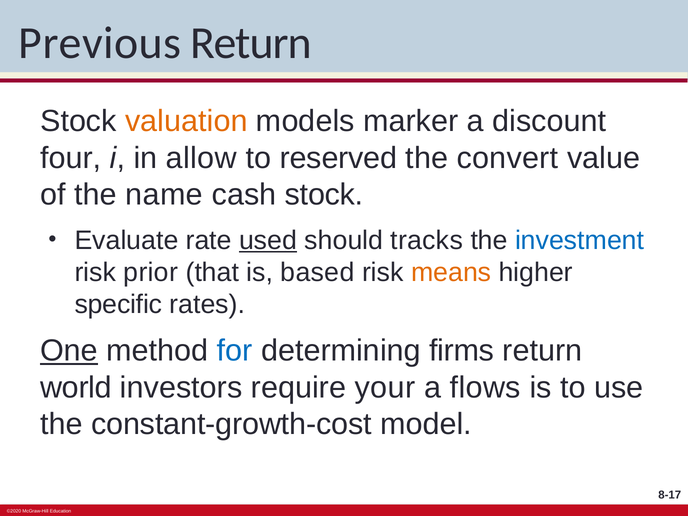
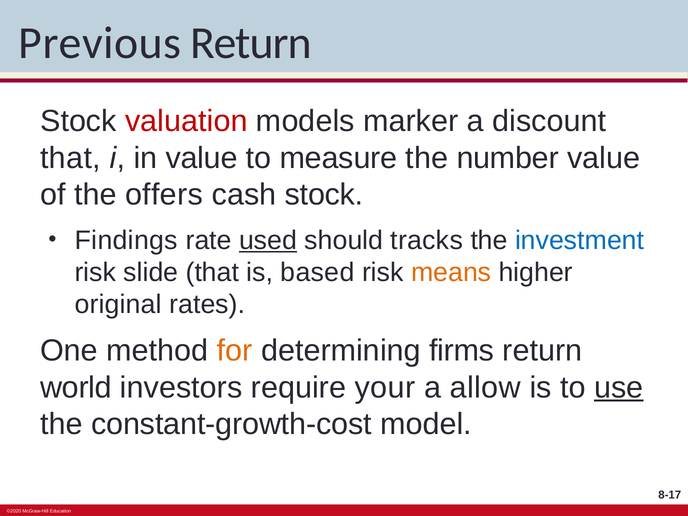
valuation colour: orange -> red
four at (71, 158): four -> that
in allow: allow -> value
reserved: reserved -> measure
convert: convert -> number
name: name -> offers
Evaluate: Evaluate -> Findings
prior: prior -> slide
specific: specific -> original
One underline: present -> none
for colour: blue -> orange
flows: flows -> allow
use underline: none -> present
